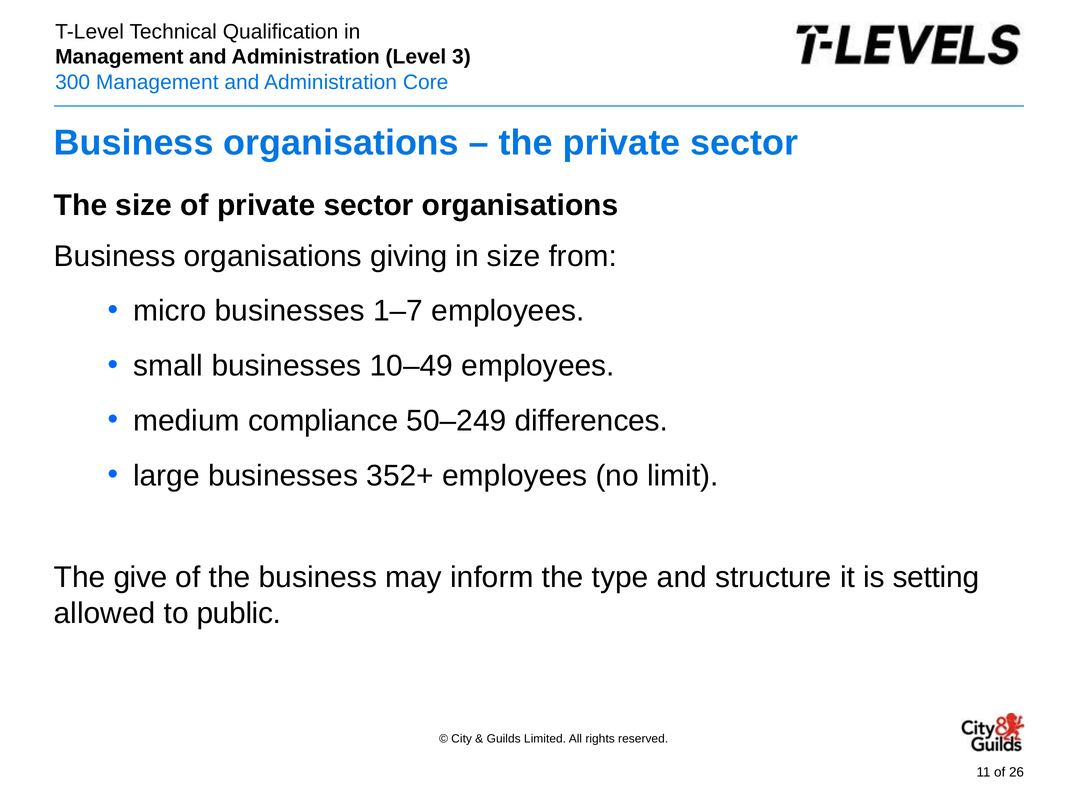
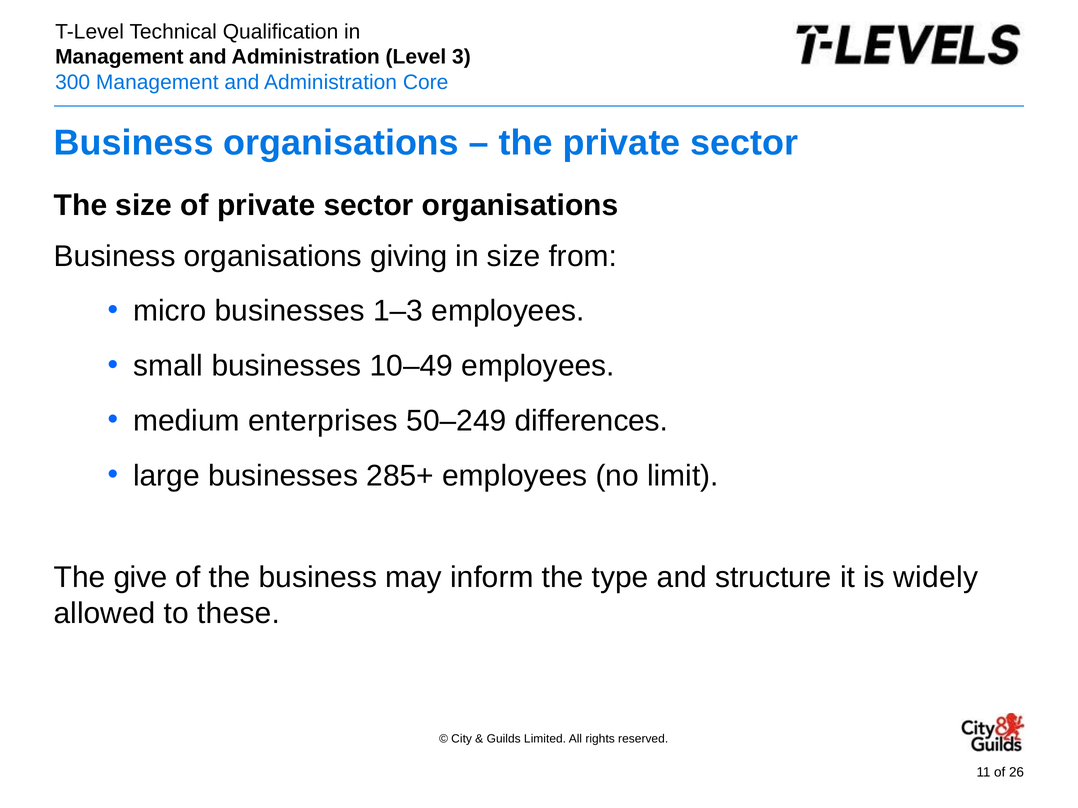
1–7: 1–7 -> 1–3
compliance: compliance -> enterprises
352+: 352+ -> 285+
setting: setting -> widely
public: public -> these
